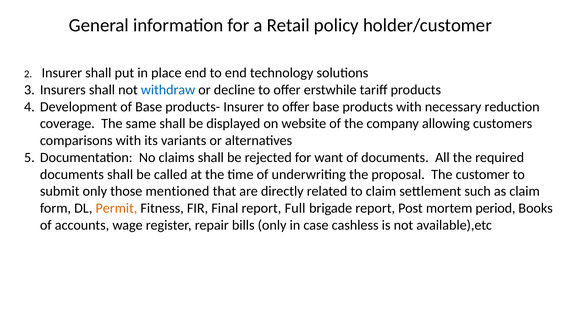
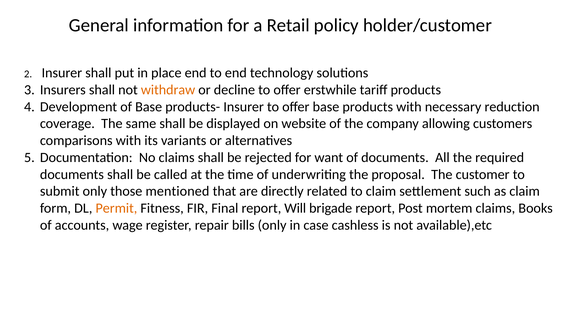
withdraw colour: blue -> orange
Full: Full -> Will
mortem period: period -> claims
